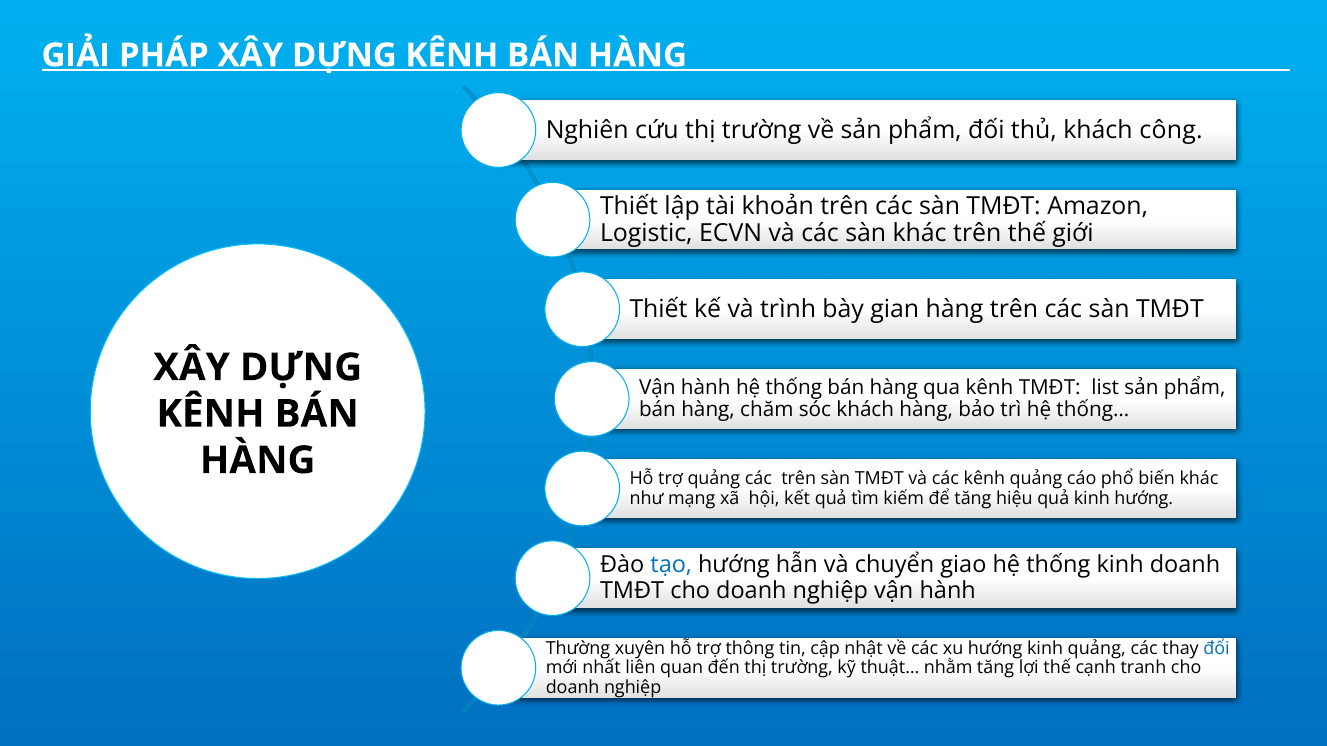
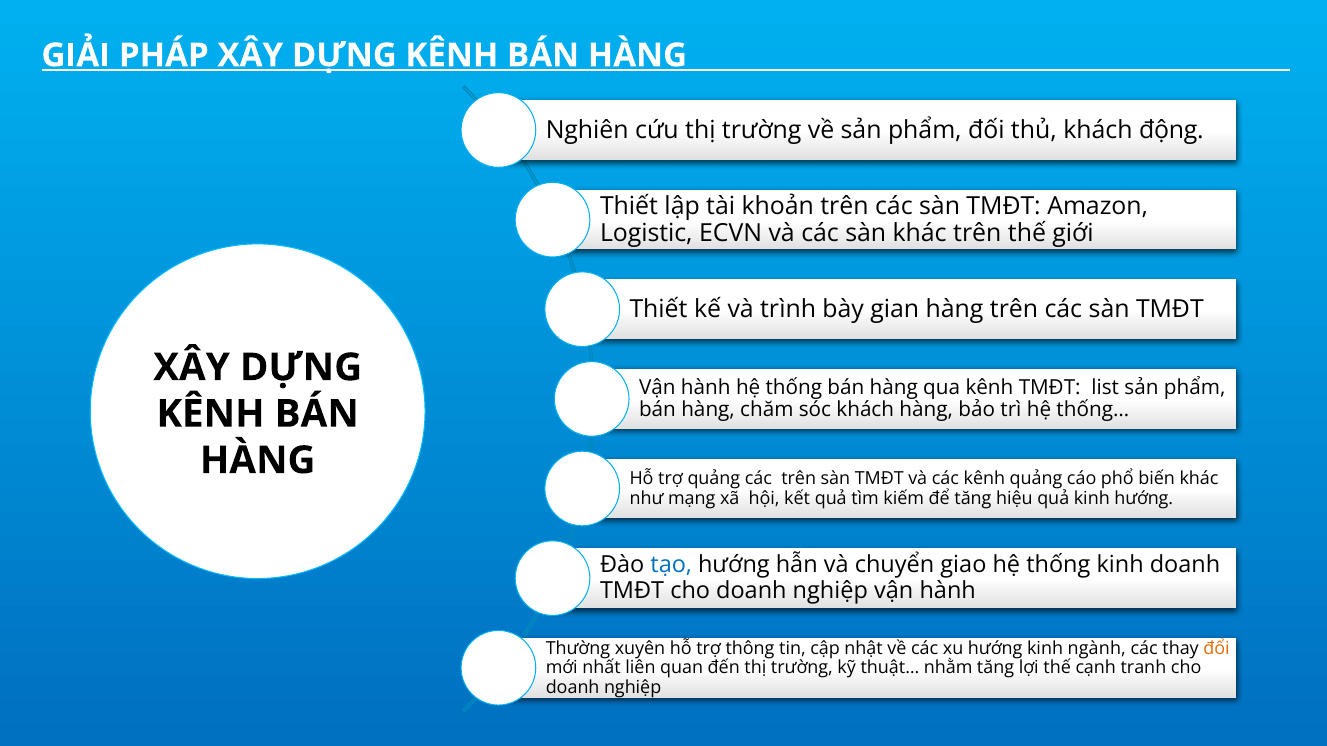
công: công -> động
kinh quảng: quảng -> ngành
đổi colour: blue -> orange
